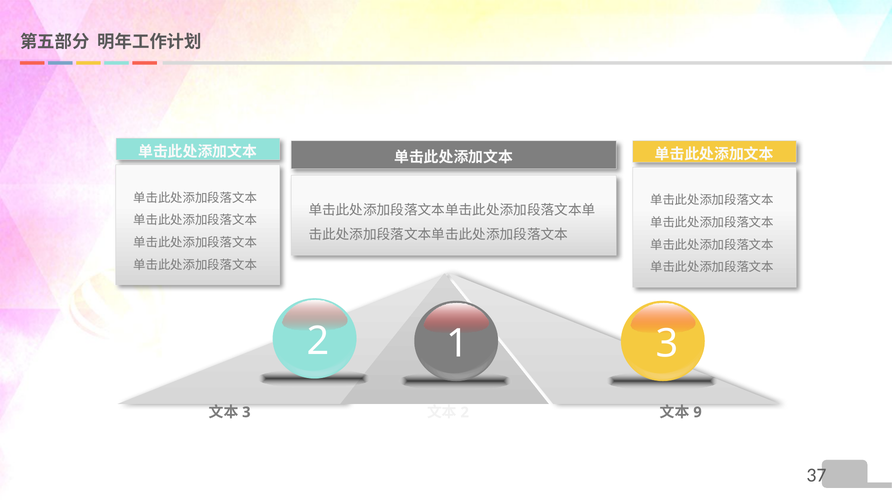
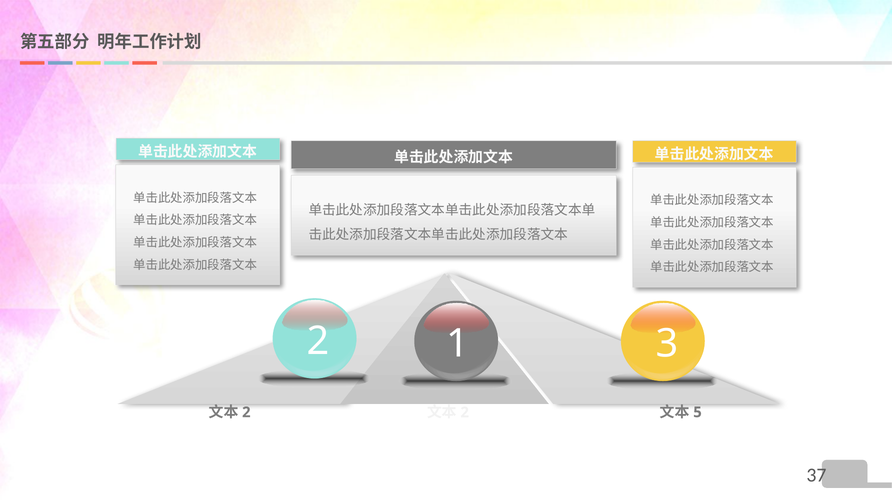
3 at (246, 412): 3 -> 2
9: 9 -> 5
